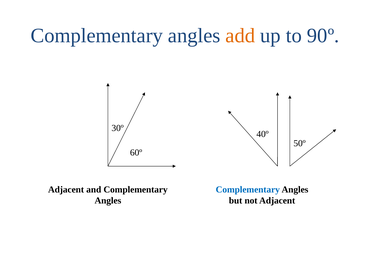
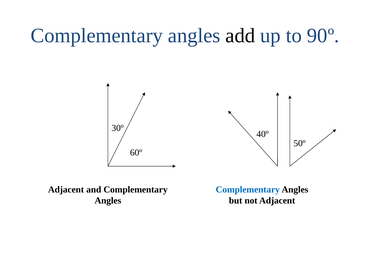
add colour: orange -> black
